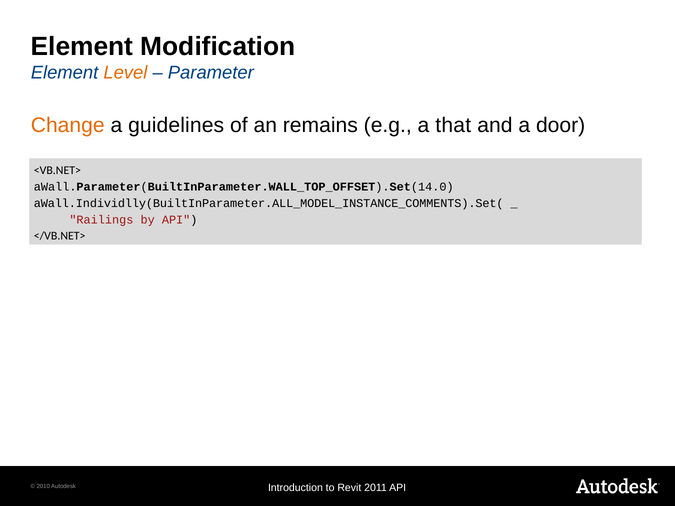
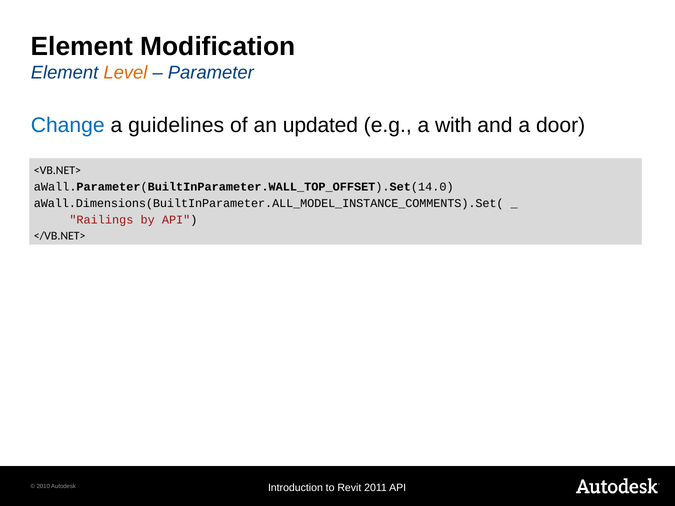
Change colour: orange -> blue
remains: remains -> updated
that: that -> with
aWall.Individlly(BuiltInParameter.ALL_MODEL_INSTANCE_COMMENTS).Set(: aWall.Individlly(BuiltInParameter.ALL_MODEL_INSTANCE_COMMENTS).Set( -> aWall.Dimensions(BuiltInParameter.ALL_MODEL_INSTANCE_COMMENTS).Set(
